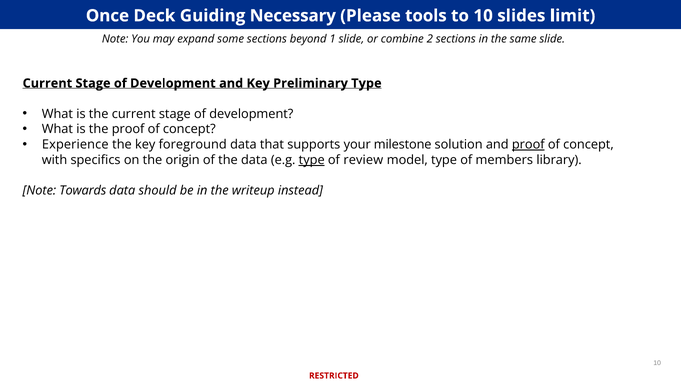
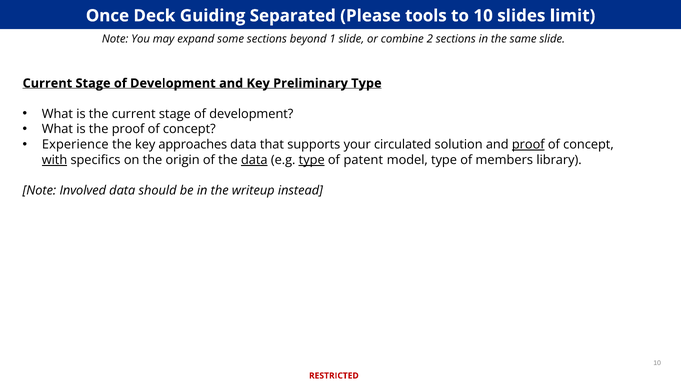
Necessary: Necessary -> Separated
foreground: foreground -> approaches
milestone: milestone -> circulated
with underline: none -> present
data at (254, 160) underline: none -> present
review: review -> patent
Towards: Towards -> Involved
